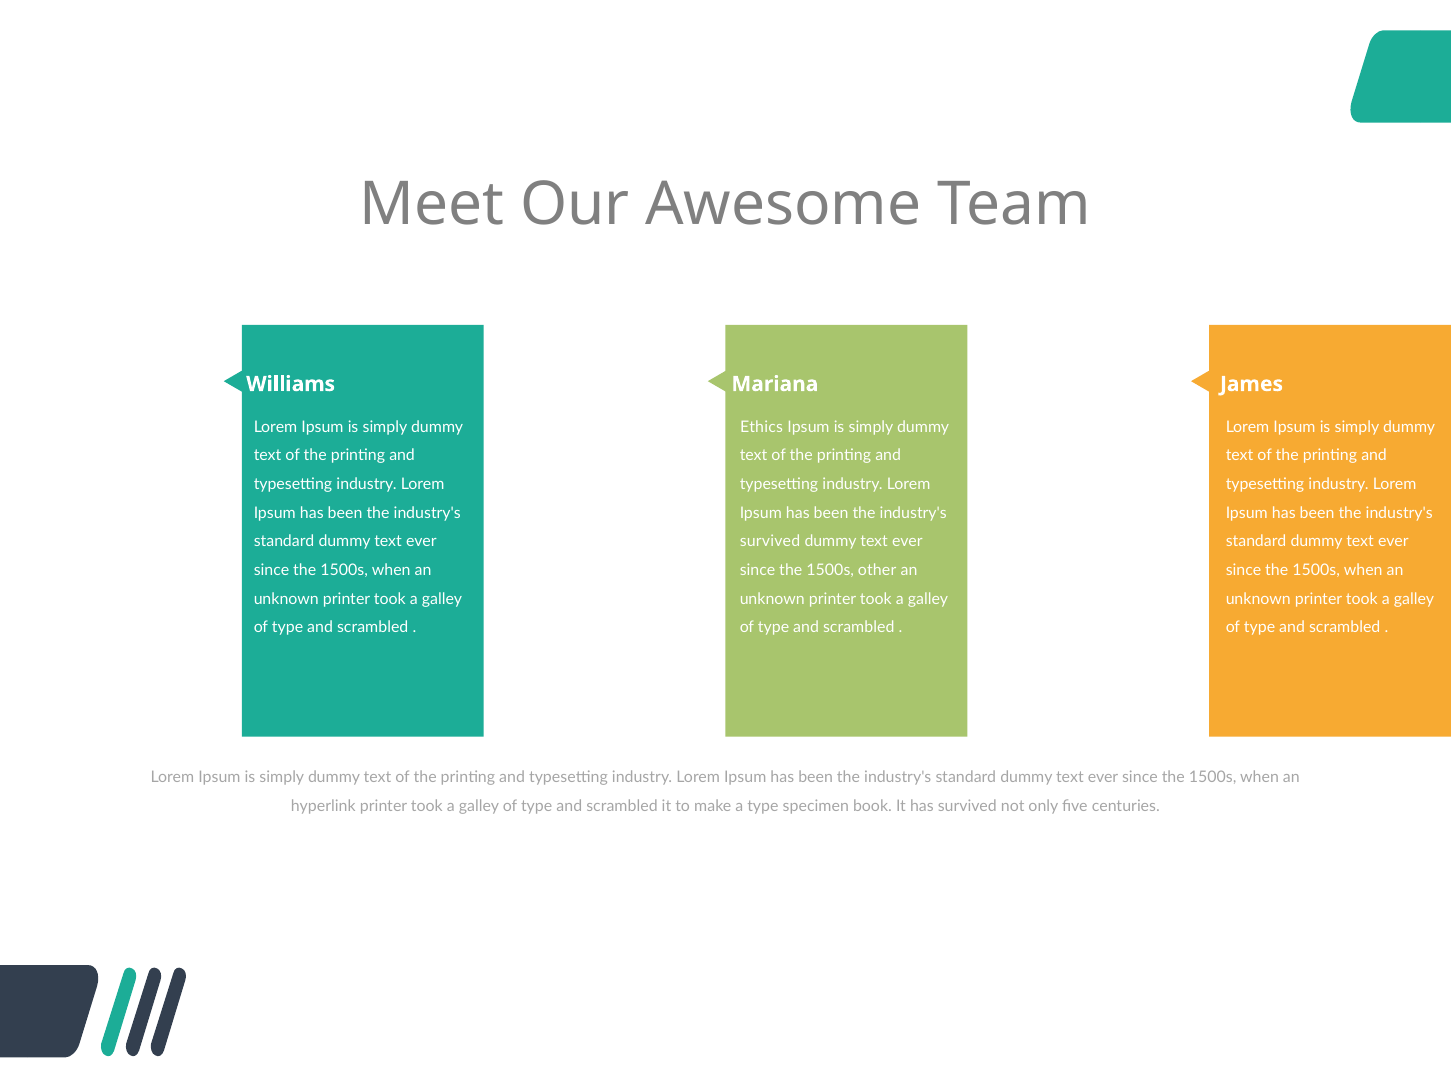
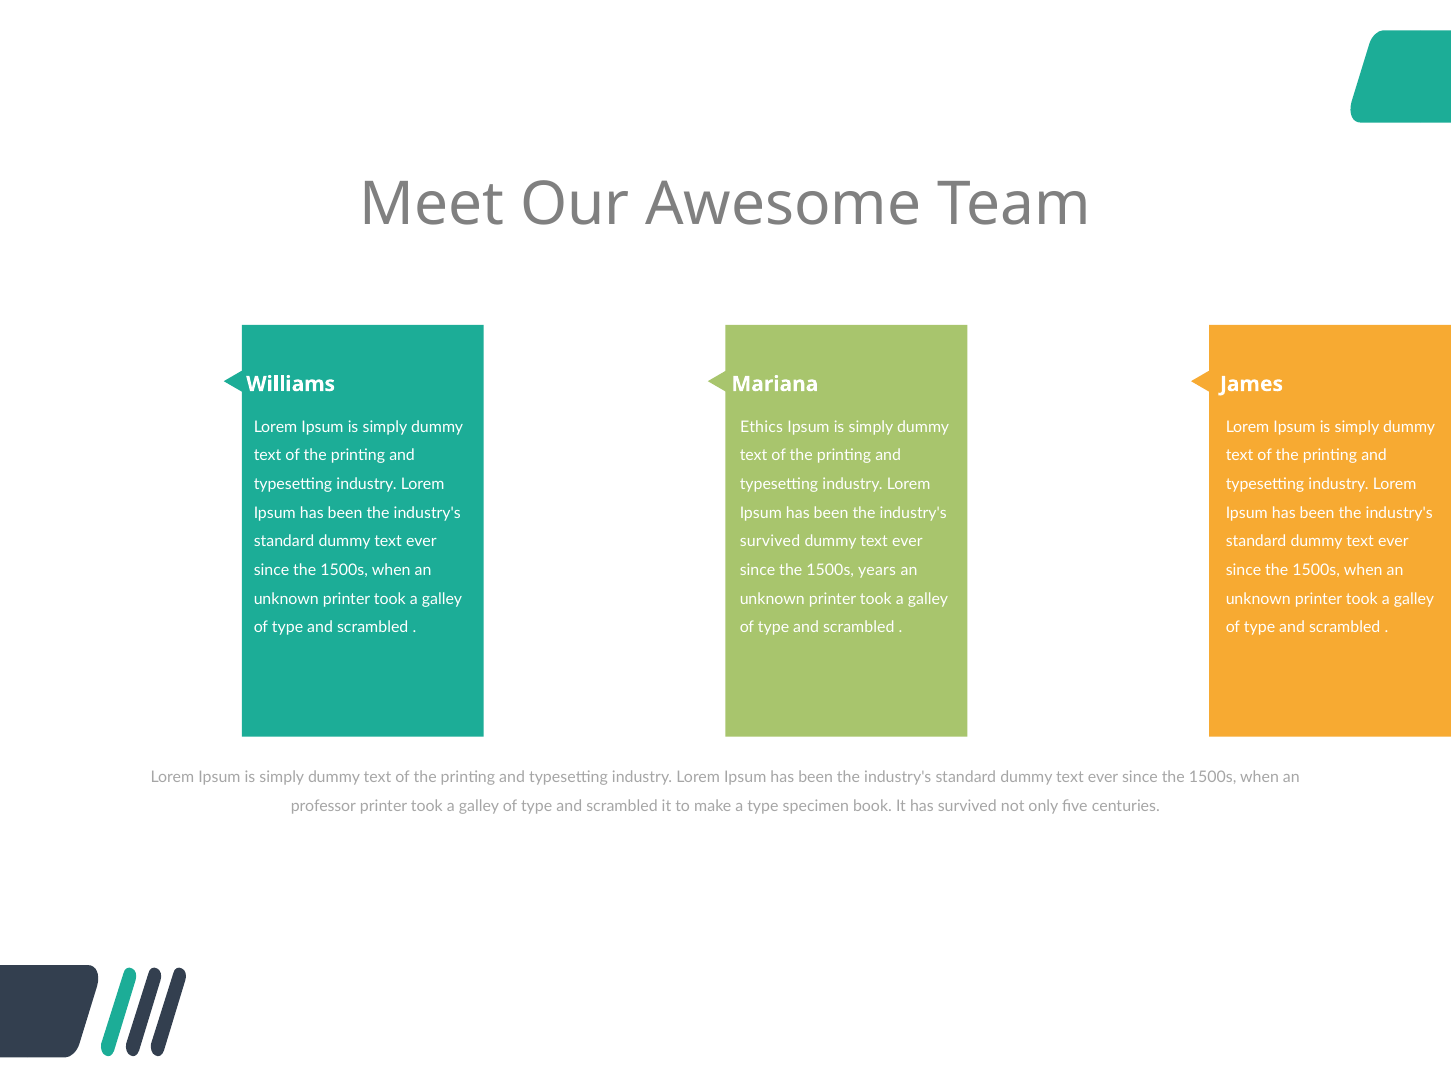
other: other -> years
hyperlink: hyperlink -> professor
